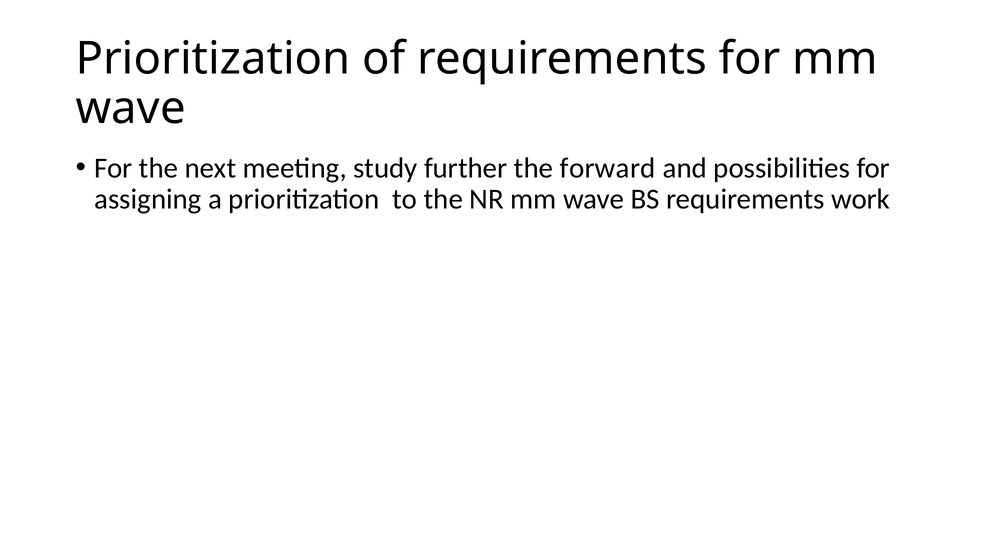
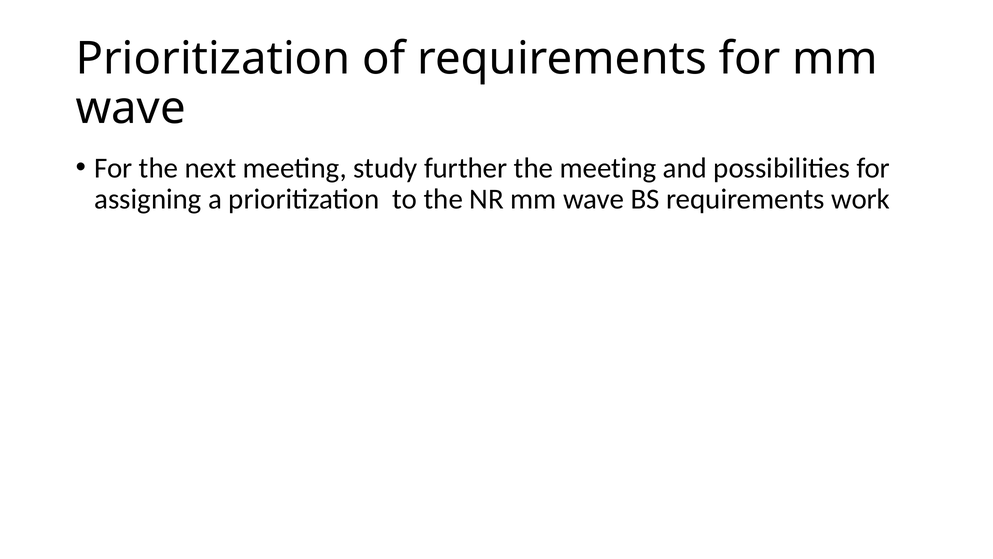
the forward: forward -> meeting
